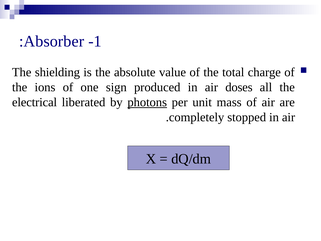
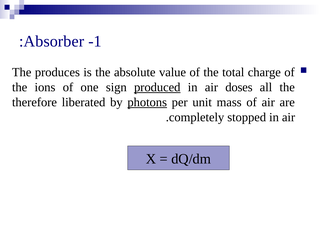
shielding: shielding -> produces
produced underline: none -> present
electrical: electrical -> therefore
